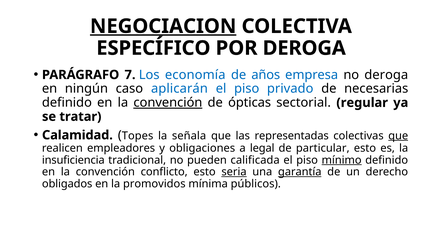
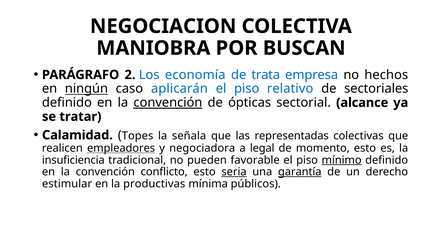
NEGOCIACION underline: present -> none
ESPECÍFICO: ESPECÍFICO -> MANIOBRA
POR DEROGA: DEROGA -> BUSCAN
7: 7 -> 2
años: años -> trata
no deroga: deroga -> hechos
ningún underline: none -> present
privado: privado -> relativo
necesarias: necesarias -> sectoriales
regular: regular -> alcance
que at (398, 136) underline: present -> none
empleadores underline: none -> present
obligaciones: obligaciones -> negociadora
particular: particular -> momento
calificada: calificada -> favorable
obligados: obligados -> estimular
promovidos: promovidos -> productivas
